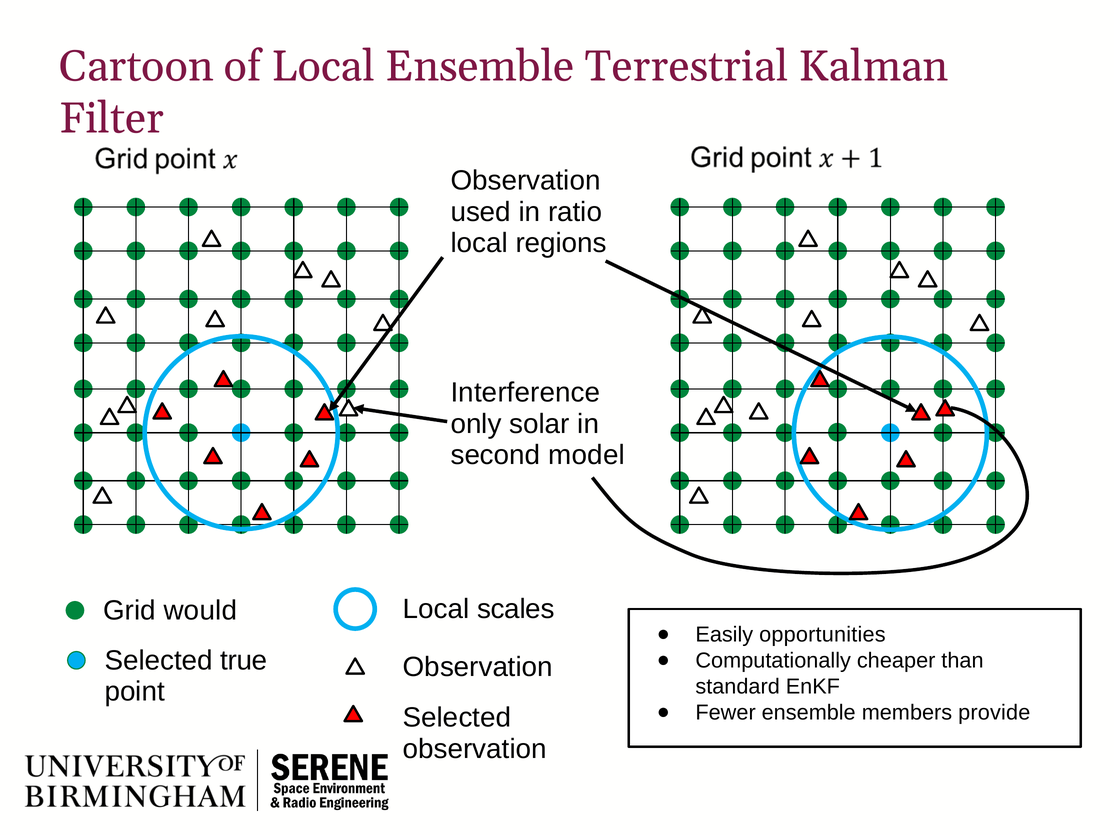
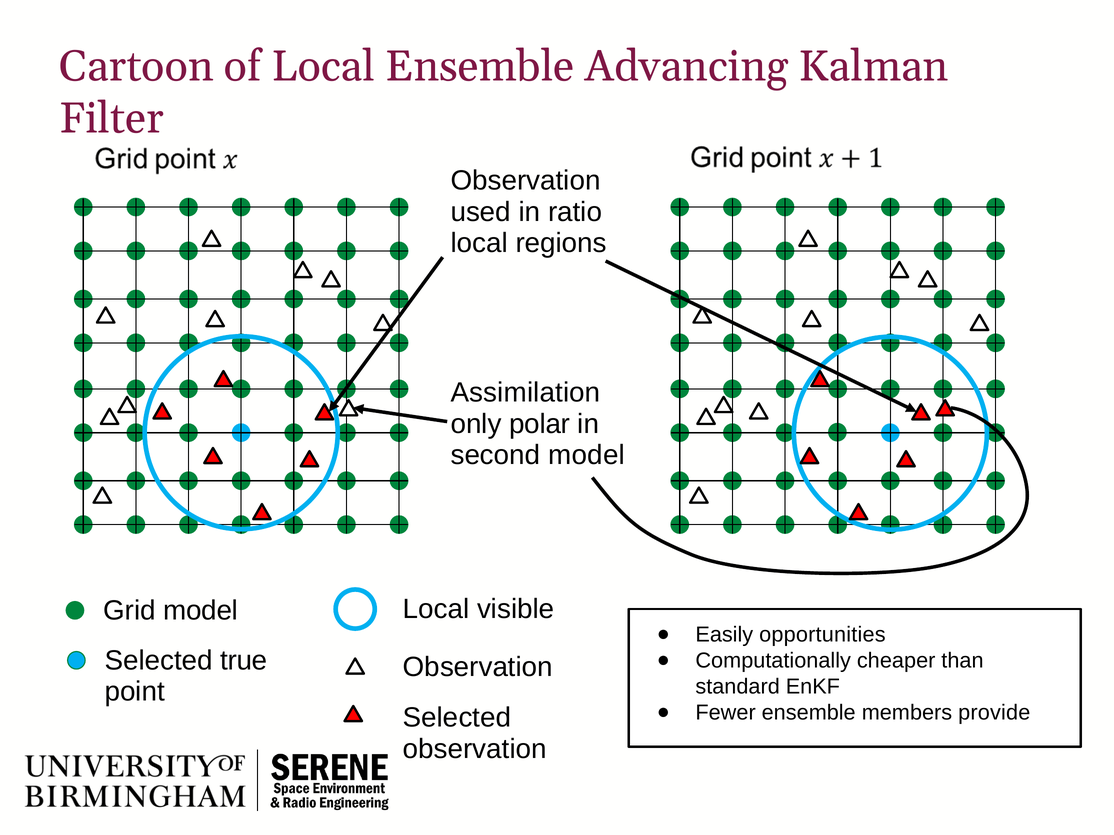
Terrestrial: Terrestrial -> Advancing
Interference: Interference -> Assimilation
solar: solar -> polar
scales: scales -> visible
Grid would: would -> model
